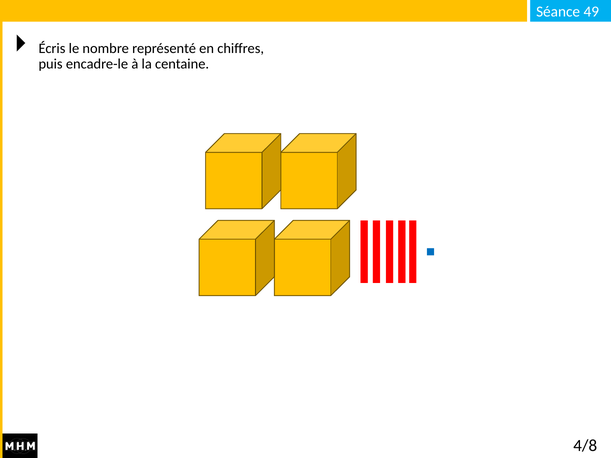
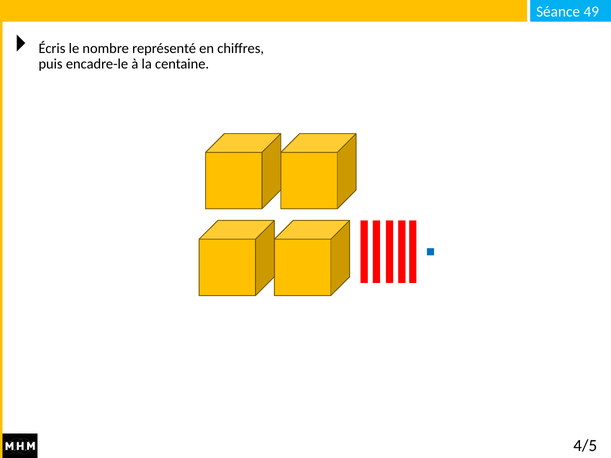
4/8: 4/8 -> 4/5
